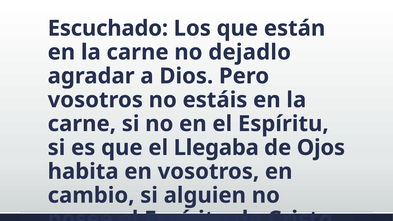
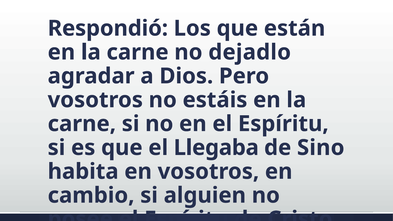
Escuchado: Escuchado -> Respondió
Ojos: Ojos -> Sino
